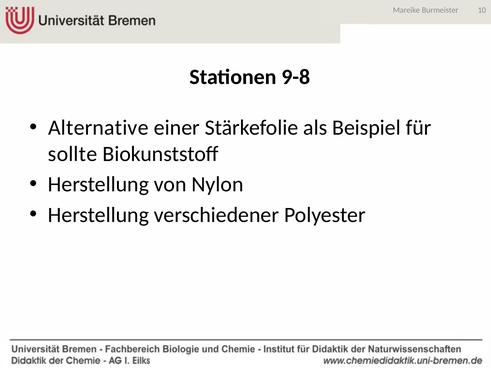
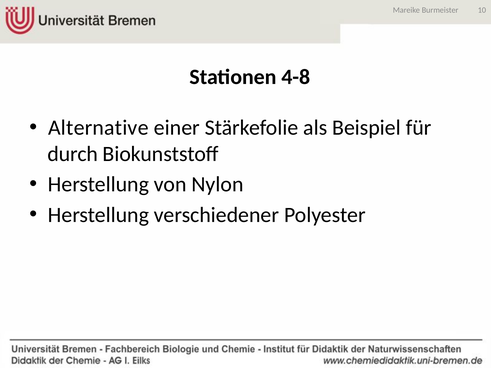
9-8: 9-8 -> 4-8
sollte: sollte -> durch
